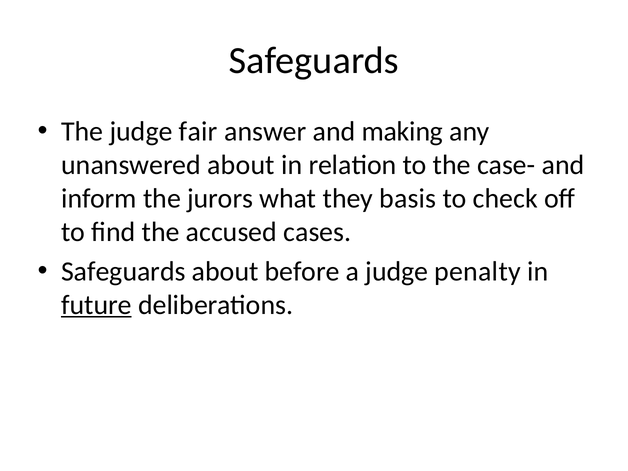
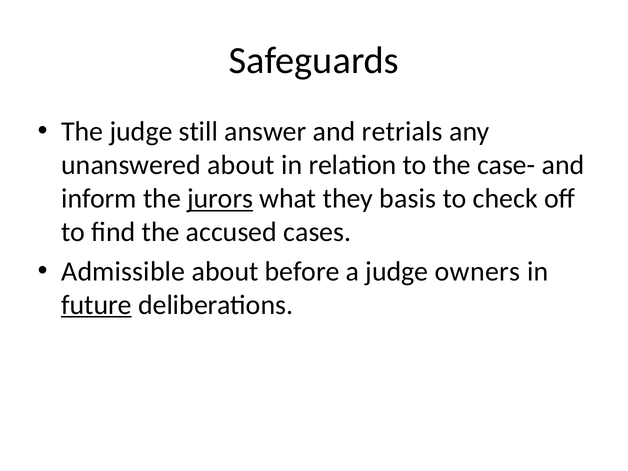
fair: fair -> still
making: making -> retrials
jurors underline: none -> present
Safeguards at (123, 271): Safeguards -> Admissible
penalty: penalty -> owners
